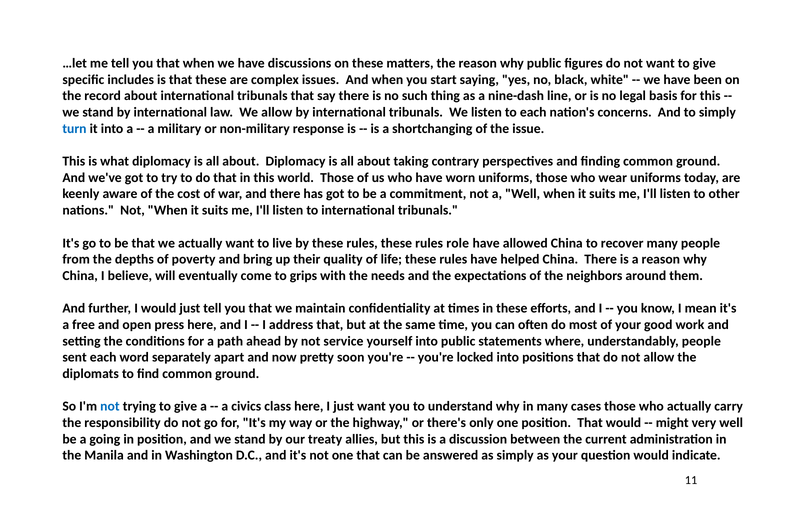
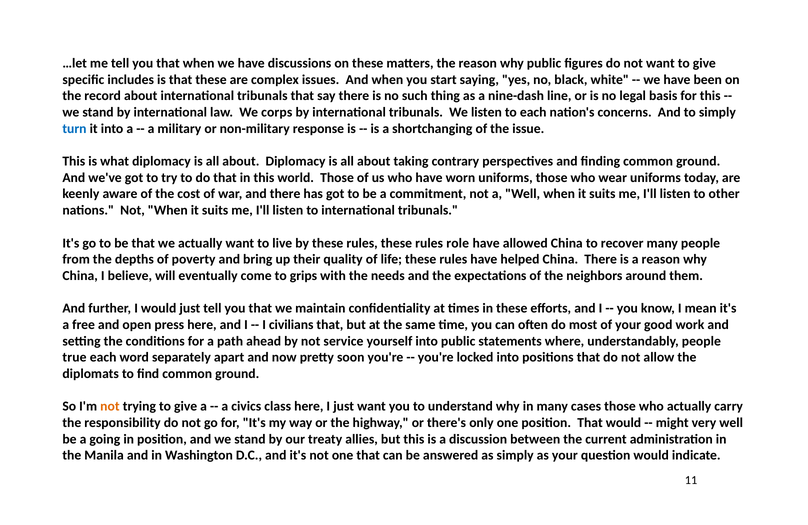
We allow: allow -> corps
address: address -> civilians
sent: sent -> true
not at (110, 407) colour: blue -> orange
